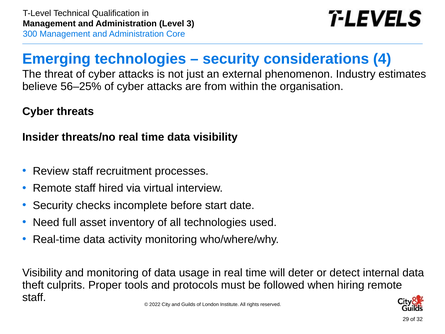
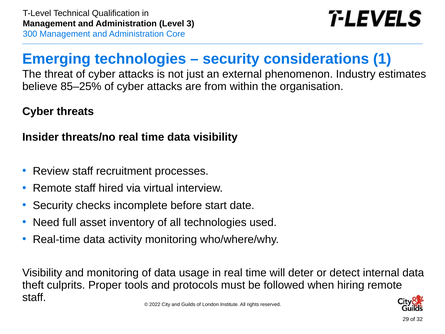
4: 4 -> 1
56–25%: 56–25% -> 85–25%
